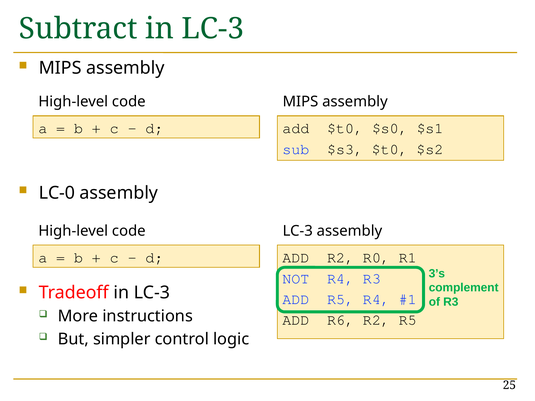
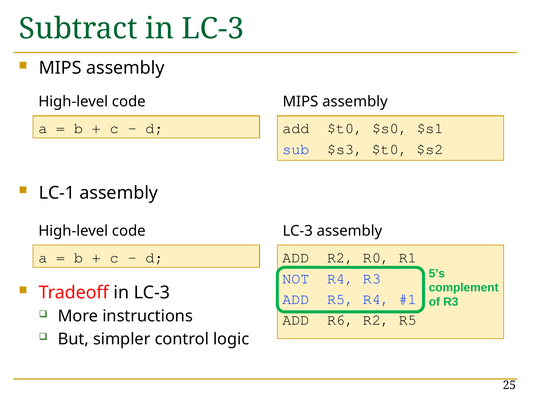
LC-0: LC-0 -> LC-1
3’s: 3’s -> 5’s
